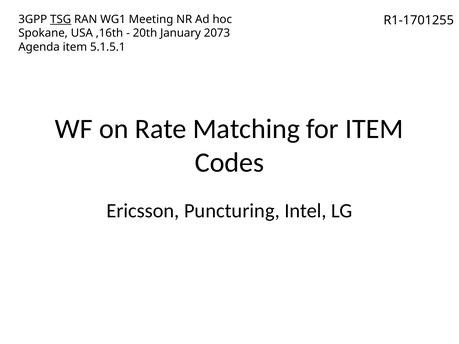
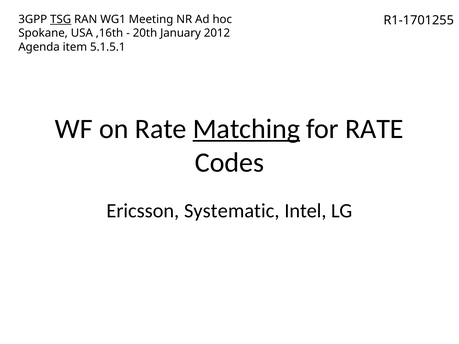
2073: 2073 -> 2012
Matching underline: none -> present
for ITEM: ITEM -> RATE
Puncturing: Puncturing -> Systematic
